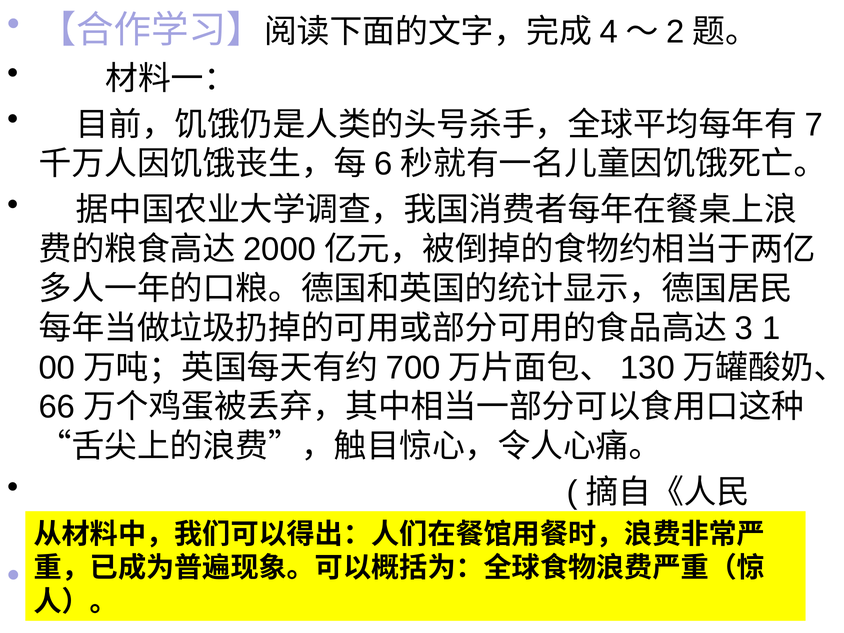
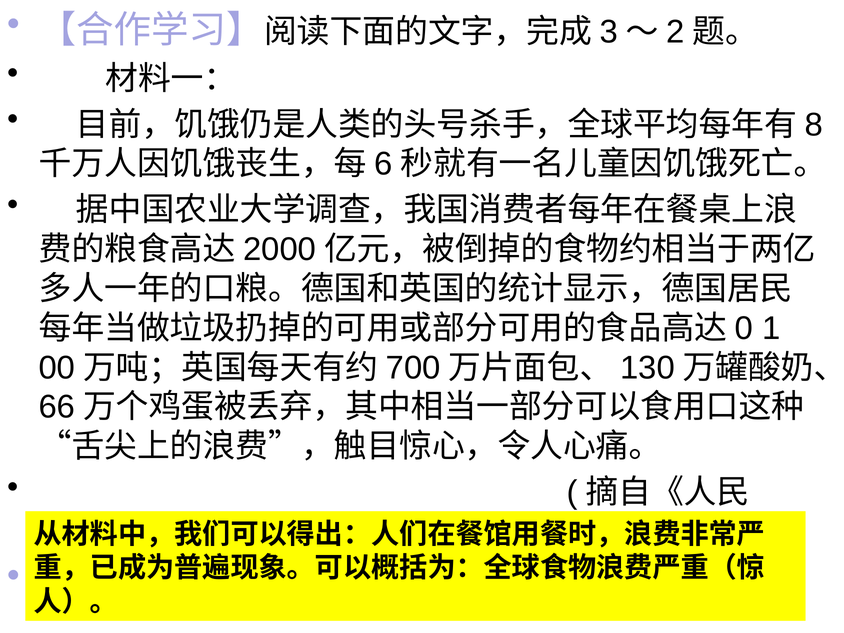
4: 4 -> 3
7: 7 -> 8
3: 3 -> 0
